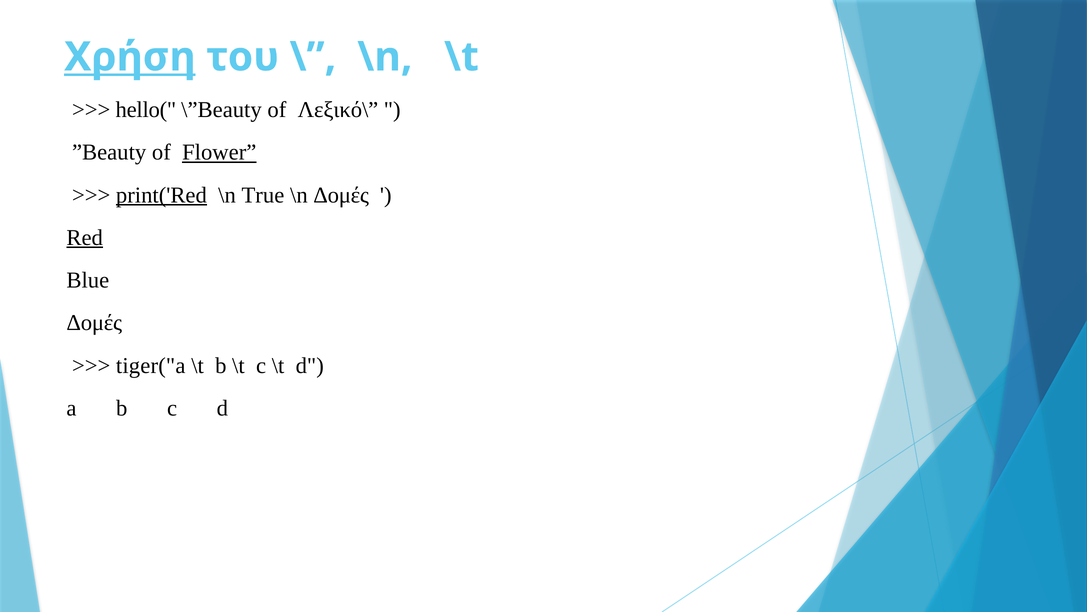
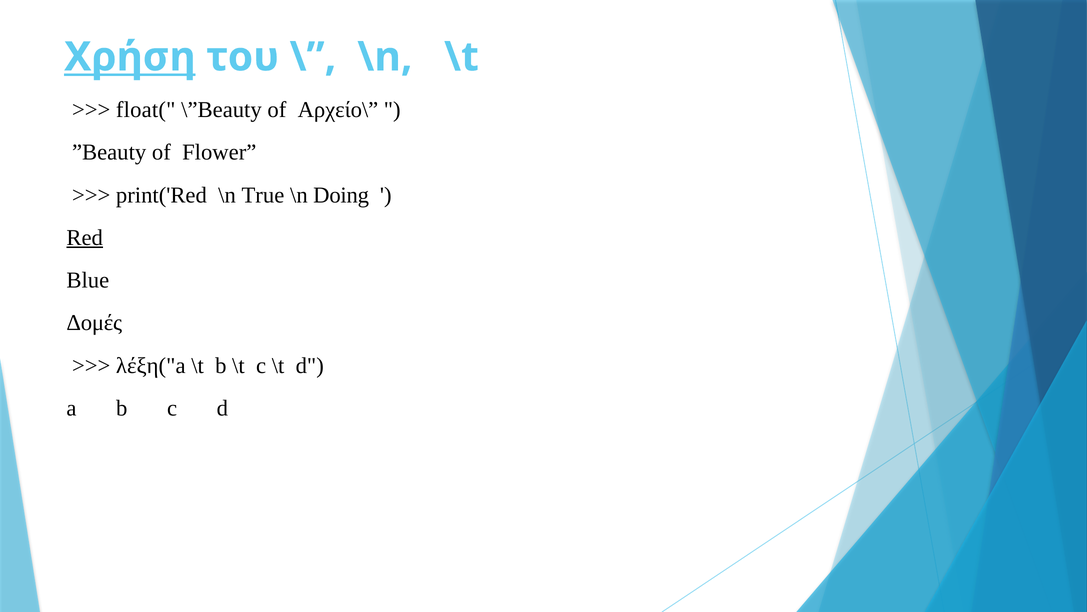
hello(: hello( -> float(
Λεξικό\: Λεξικό\ -> Αρχείο\
Flower underline: present -> none
print('Red underline: present -> none
\n Δομές: Δομές -> Doing
tiger("a: tiger("a -> λέξη("a
